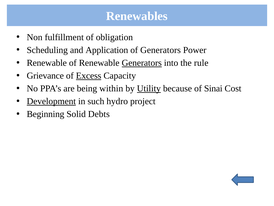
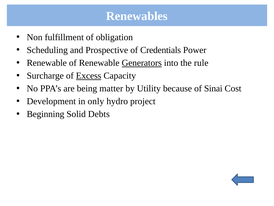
Application: Application -> Prospective
of Generators: Generators -> Credentials
Grievance: Grievance -> Surcharge
within: within -> matter
Utility underline: present -> none
Development underline: present -> none
such: such -> only
